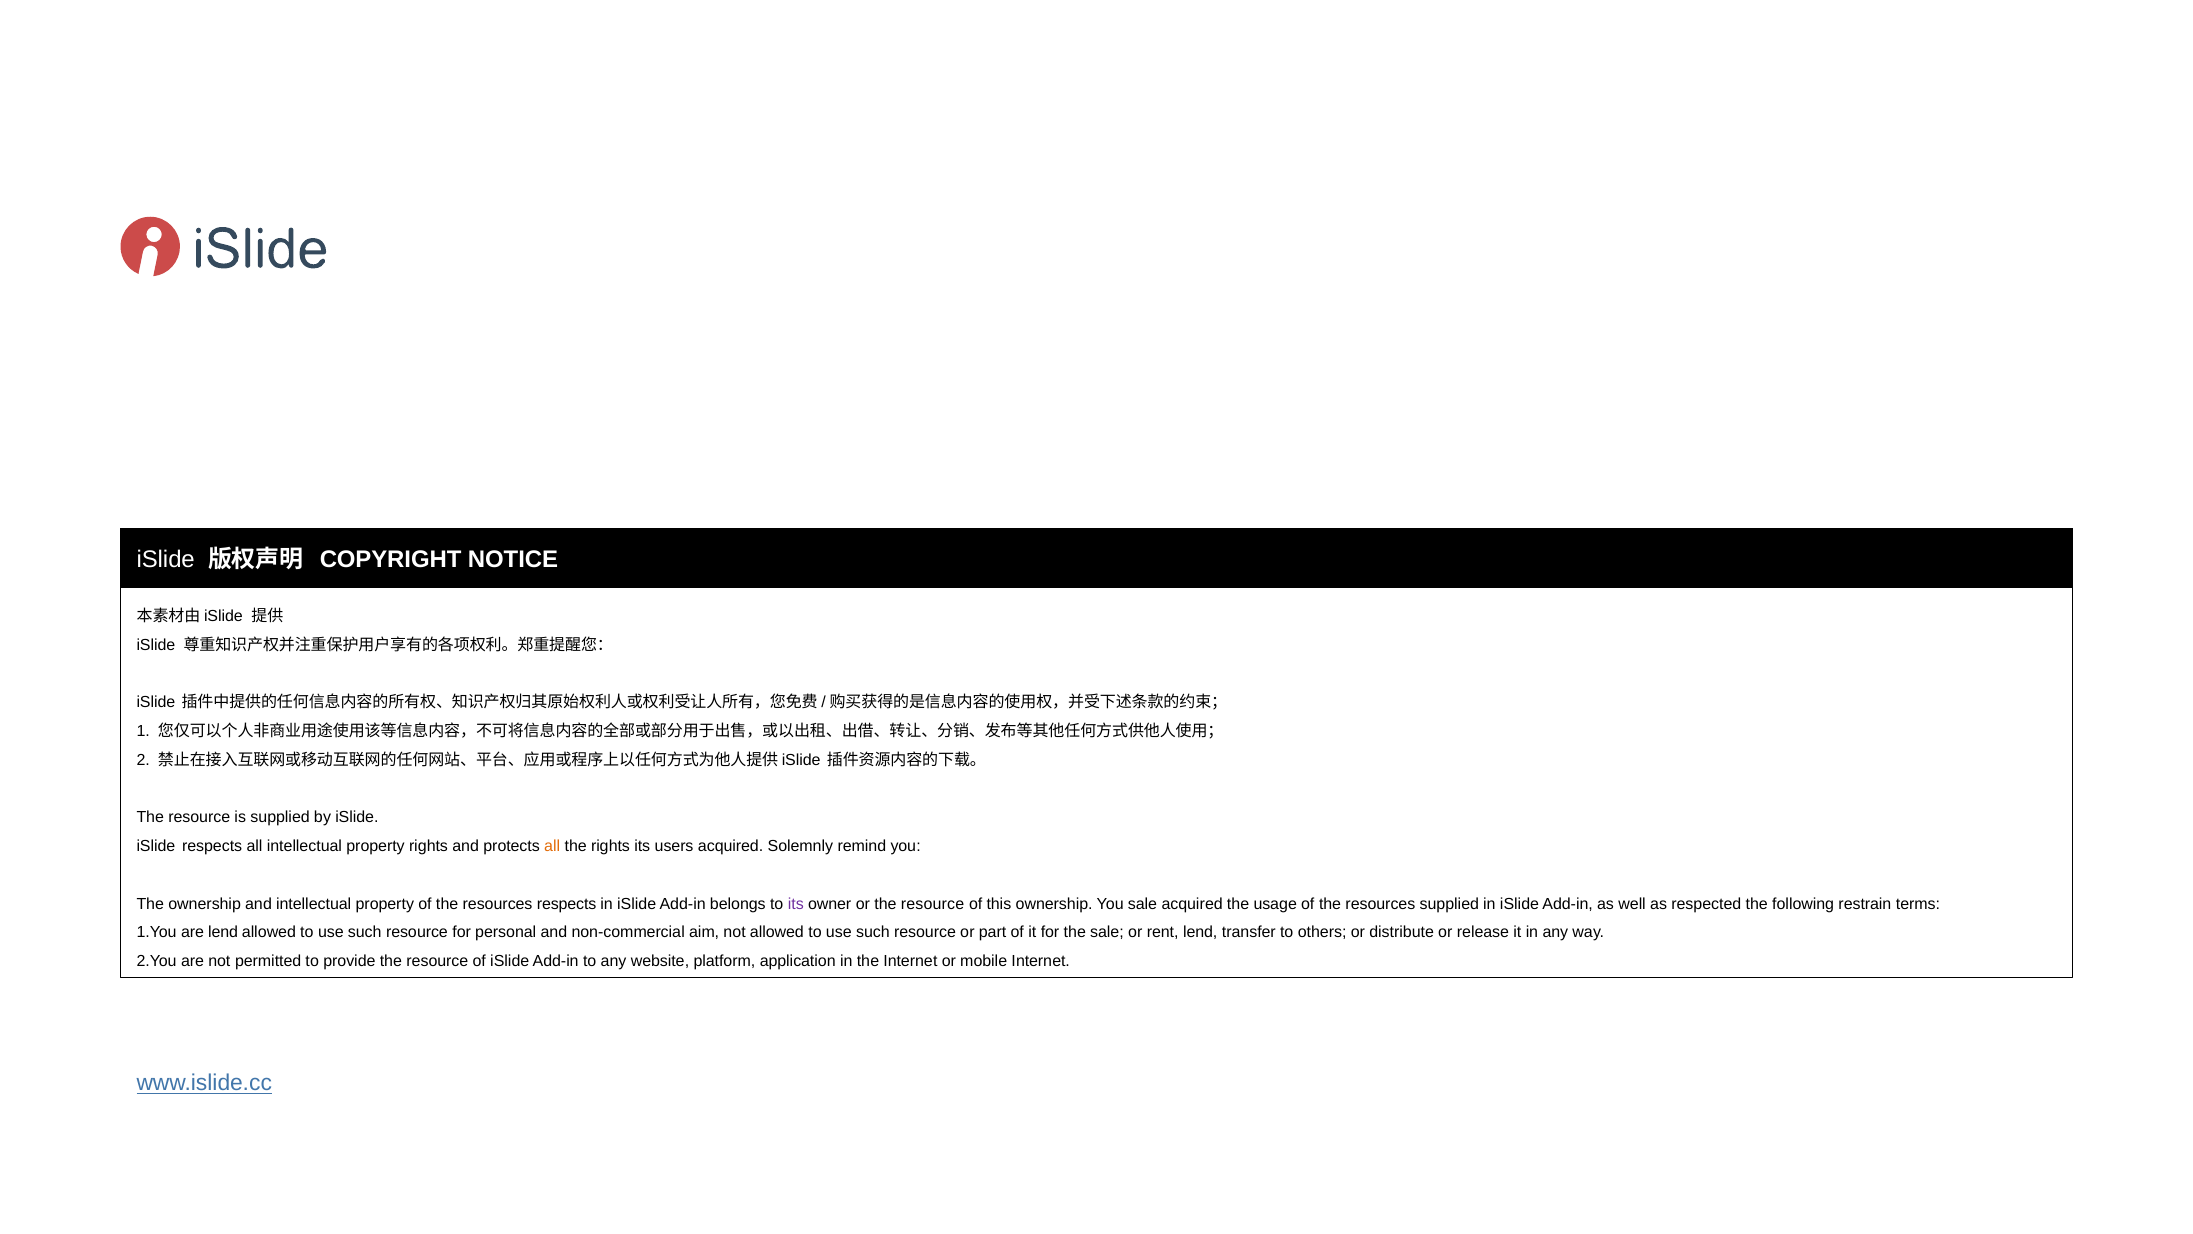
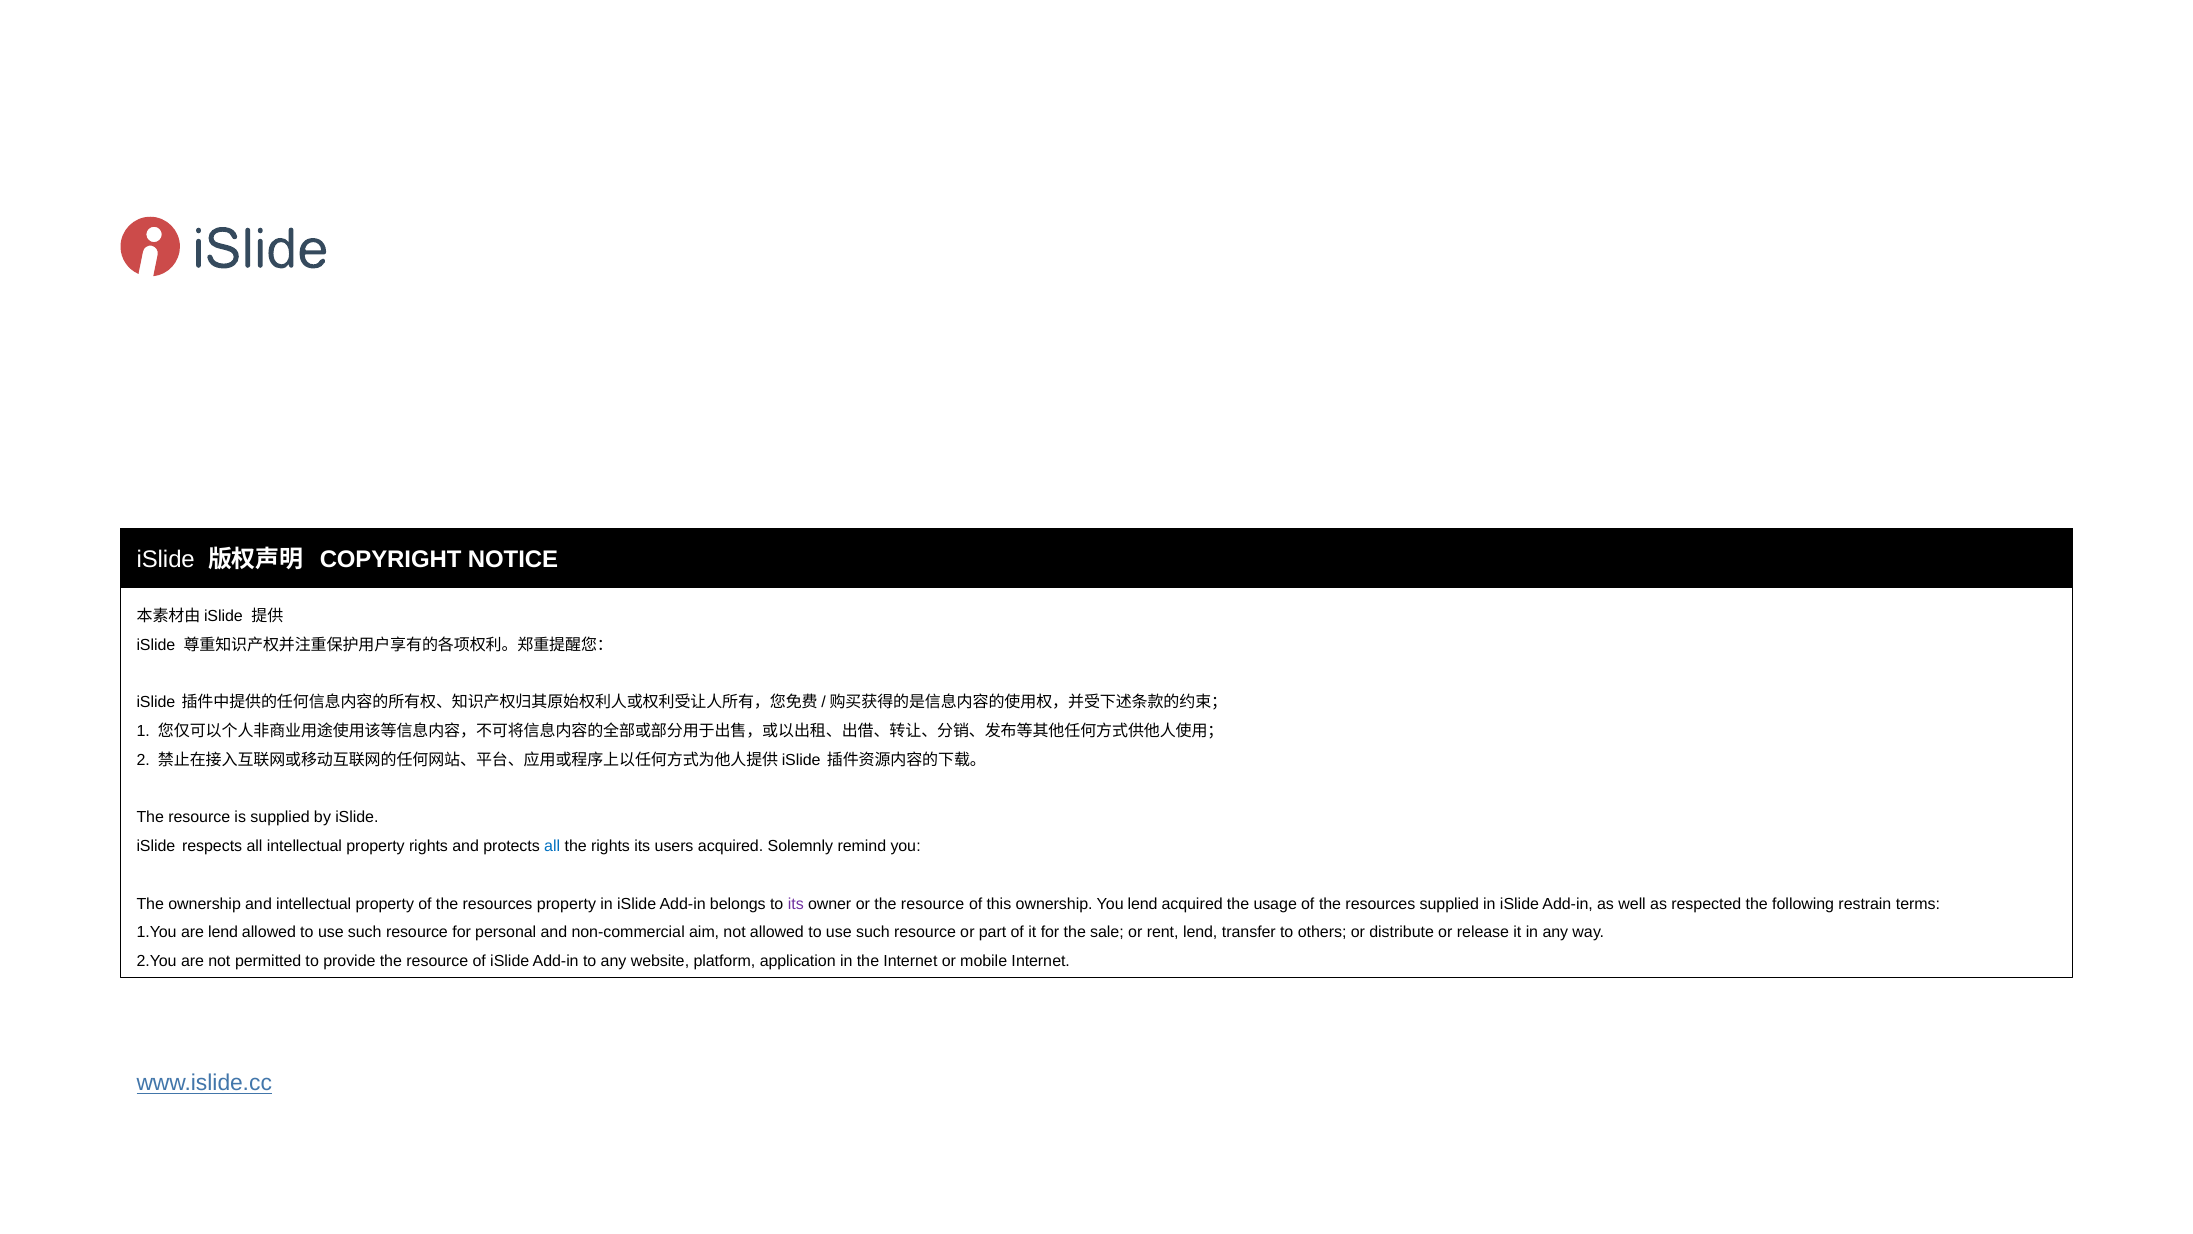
all at (552, 846) colour: orange -> blue
resources respects: respects -> property
You sale: sale -> lend
